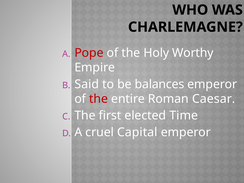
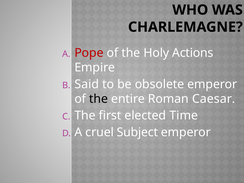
Worthy: Worthy -> Actions
balances: balances -> obsolete
the at (99, 99) colour: red -> black
Capital: Capital -> Subject
